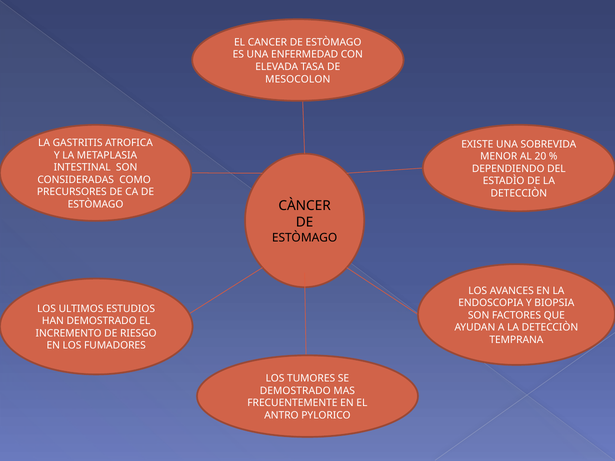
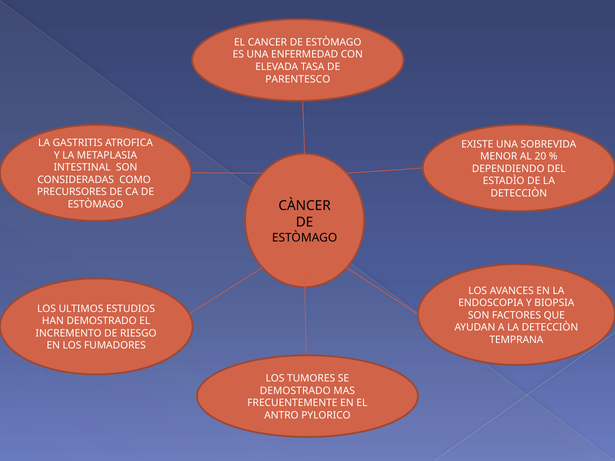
MESOCOLON: MESOCOLON -> PARENTESCO
